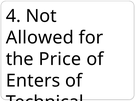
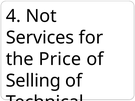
Allowed: Allowed -> Services
Enters: Enters -> Selling
